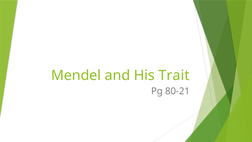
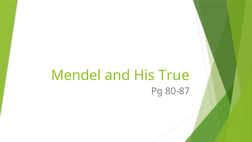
Trait: Trait -> True
80-21: 80-21 -> 80-87
